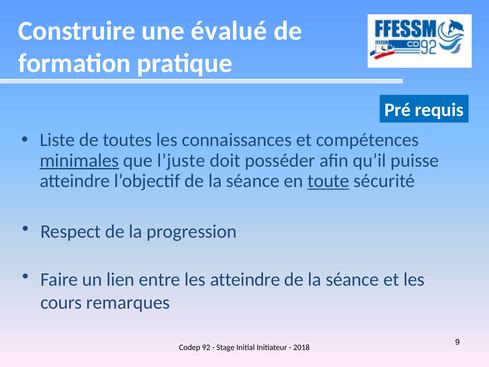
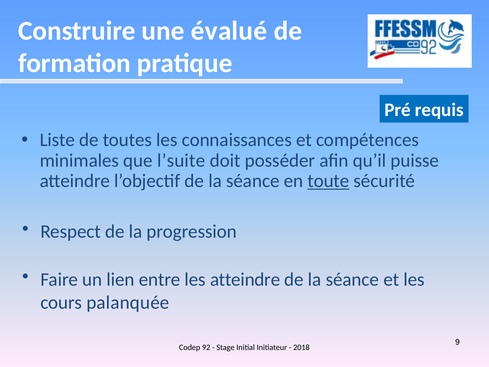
minimales underline: present -> none
l’juste: l’juste -> l’suite
remarques: remarques -> palanquée
